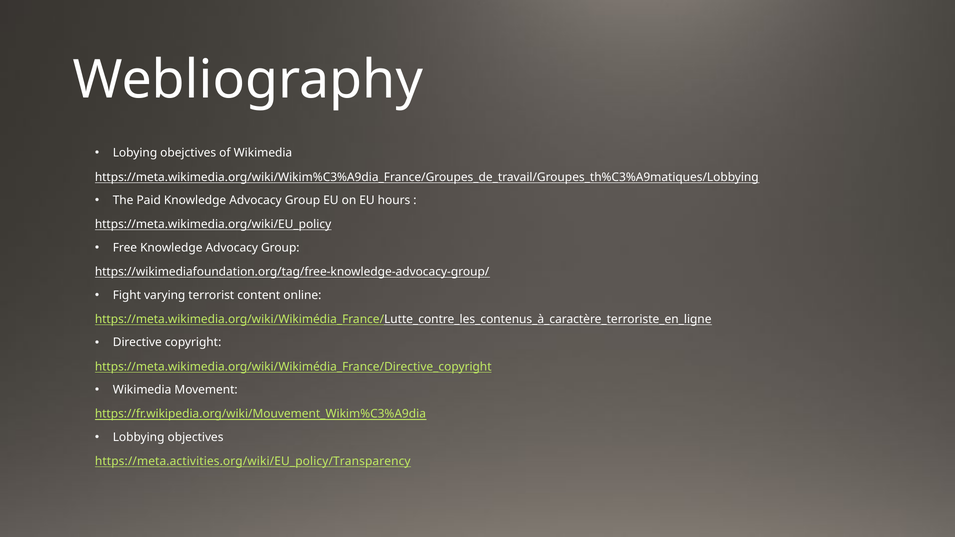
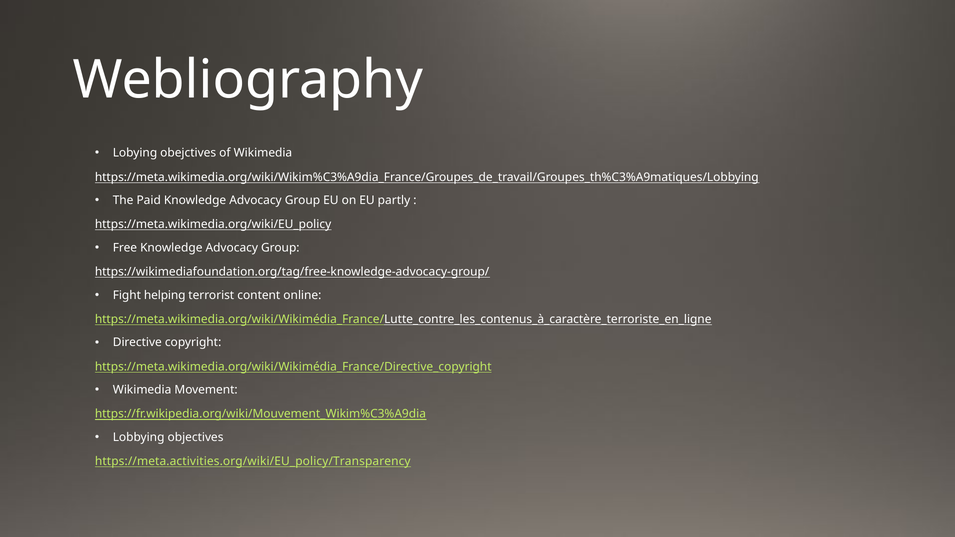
hours: hours -> partly
varying: varying -> helping
